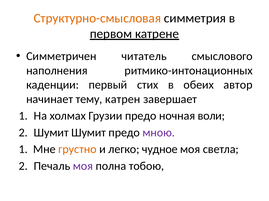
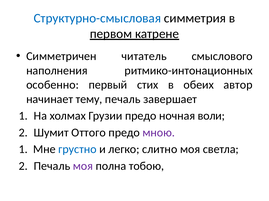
Структурно-смысловая colour: orange -> blue
каденции: каденции -> особенно
тему катрен: катрен -> печаль
Шумит Шумит: Шумит -> Оттого
грустно colour: orange -> blue
чудное: чудное -> слитно
